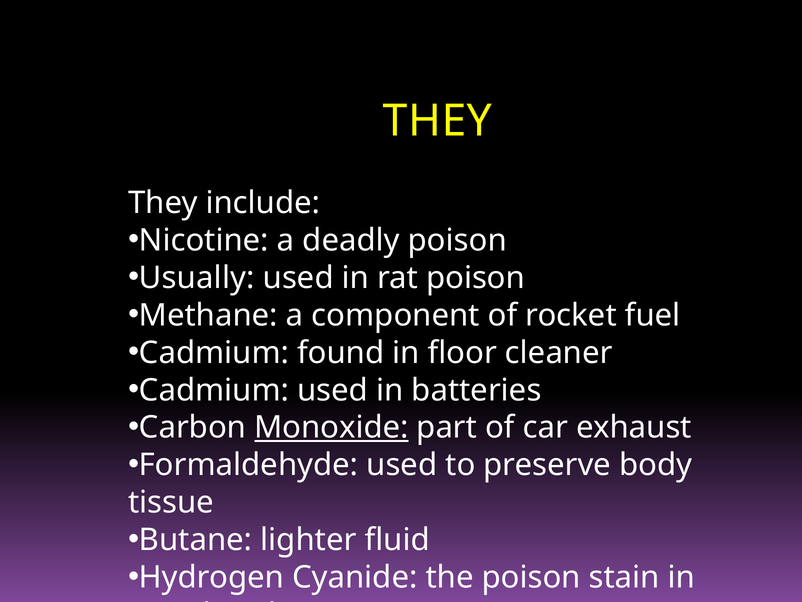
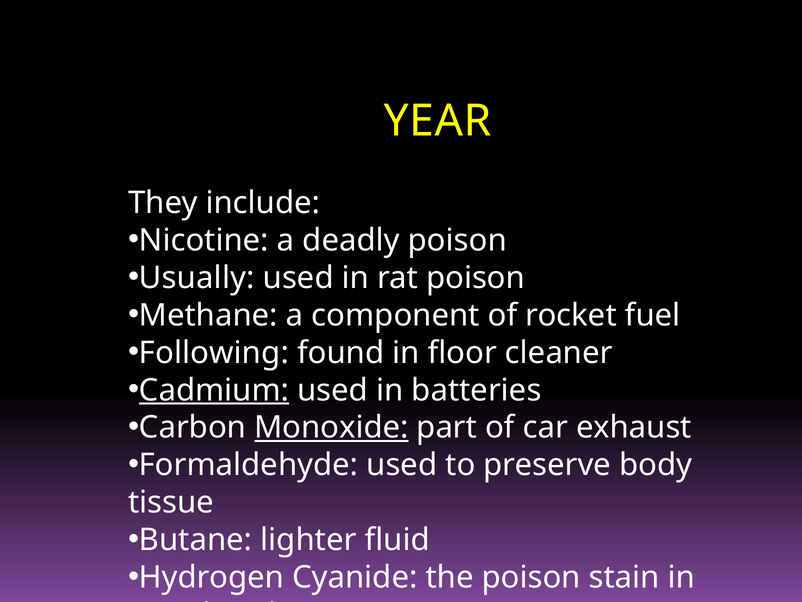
THEY at (438, 121): THEY -> YEAR
Cadmium at (214, 352): Cadmium -> Following
Cadmium at (214, 390) underline: none -> present
